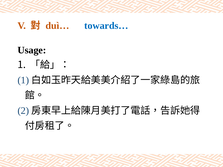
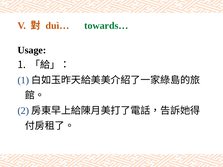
towards… colour: blue -> green
